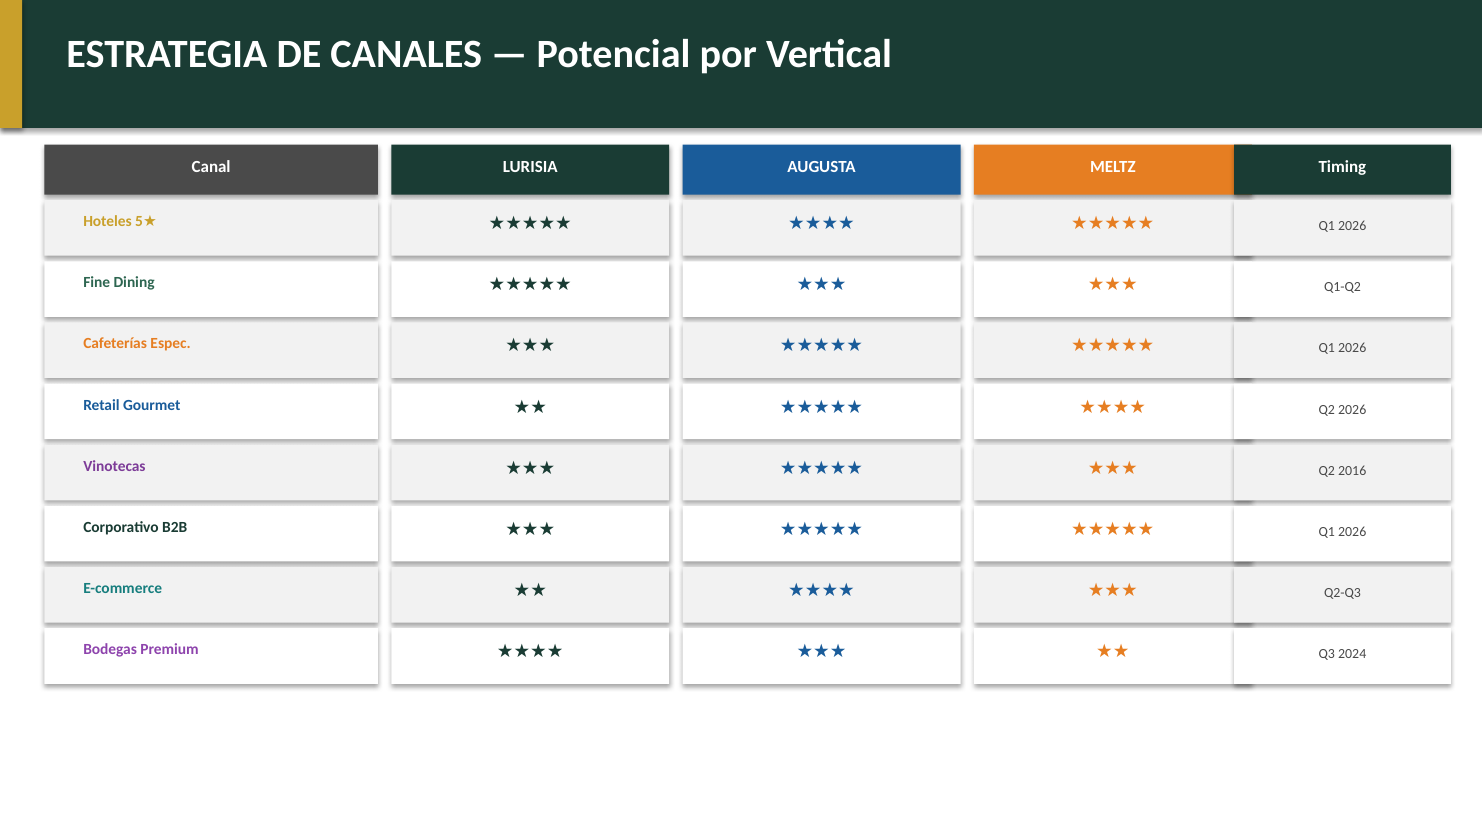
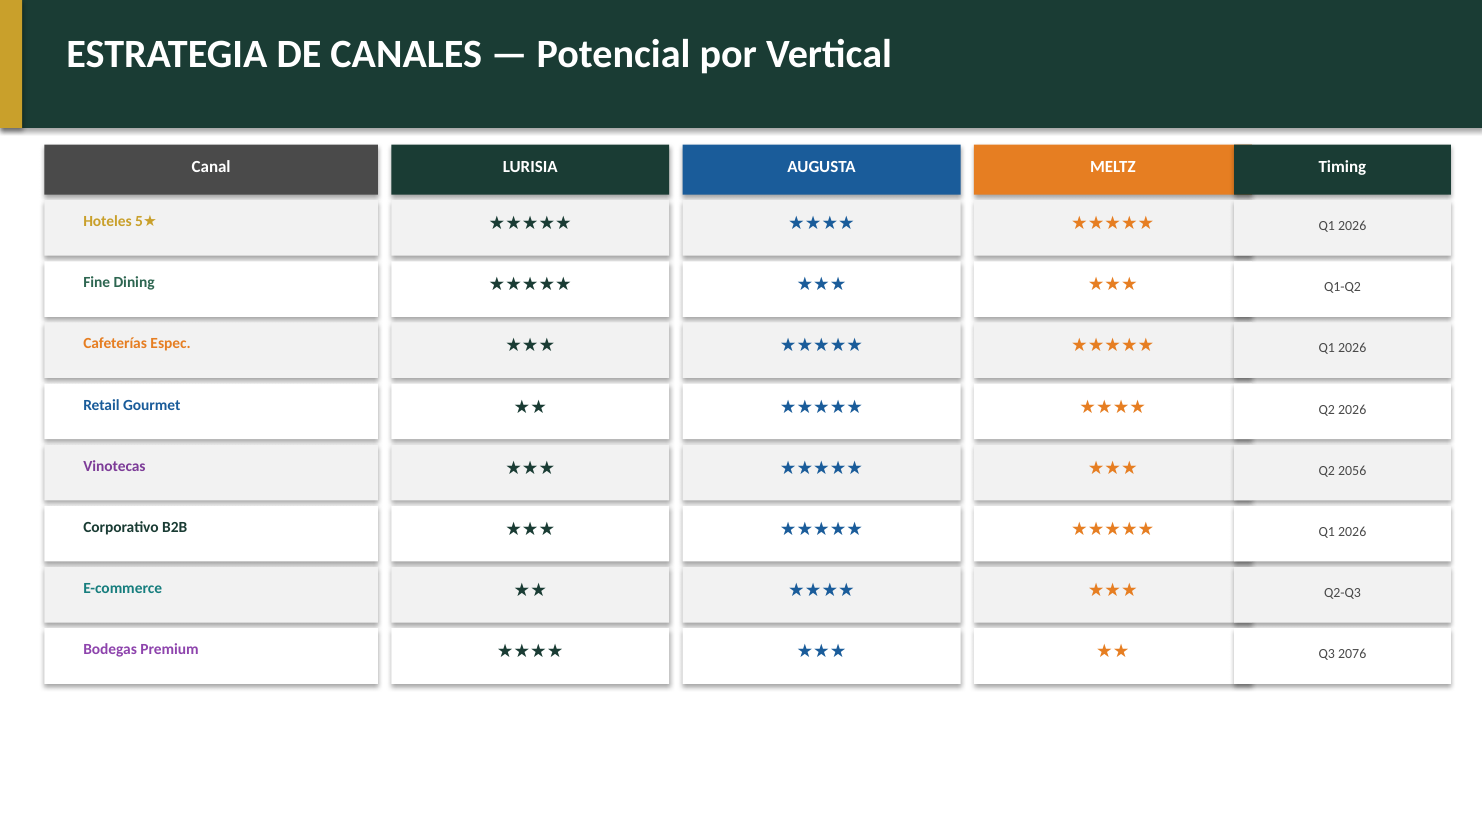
2016: 2016 -> 2056
2024: 2024 -> 2076
